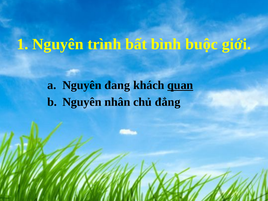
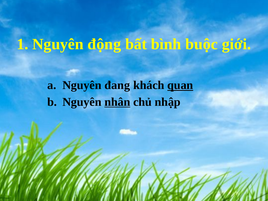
trình: trình -> động
nhân underline: none -> present
đẳng: đẳng -> nhập
